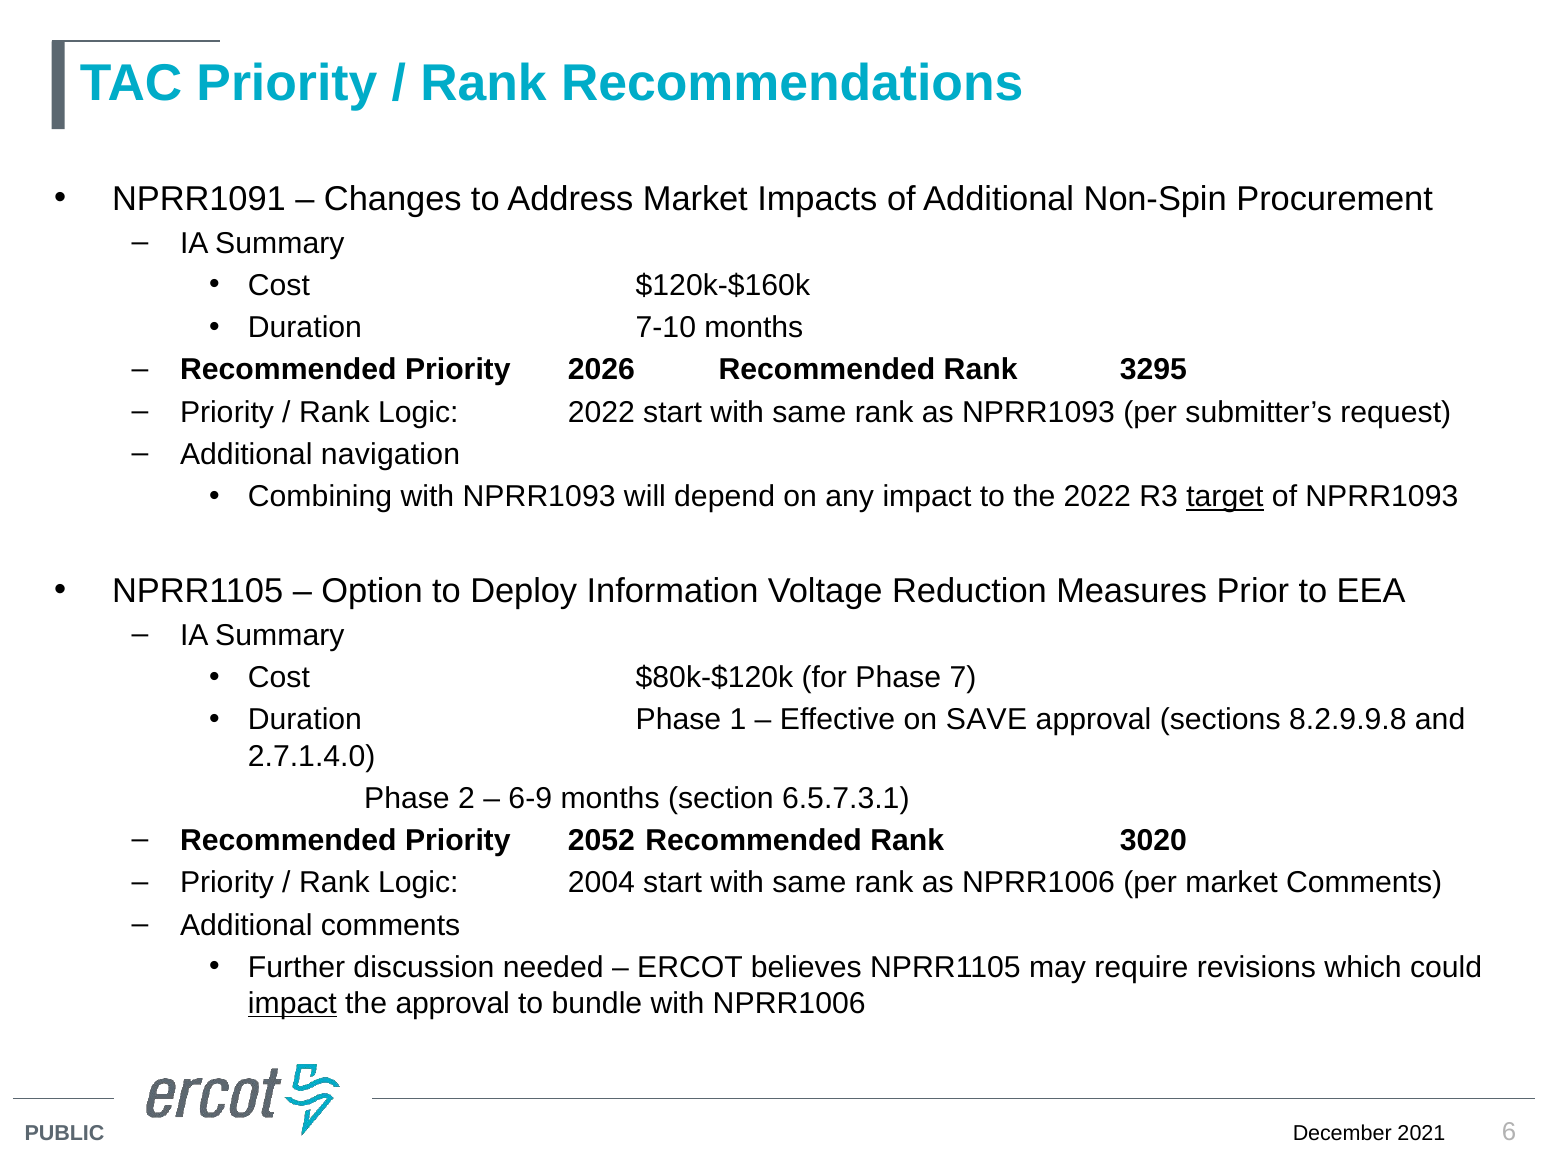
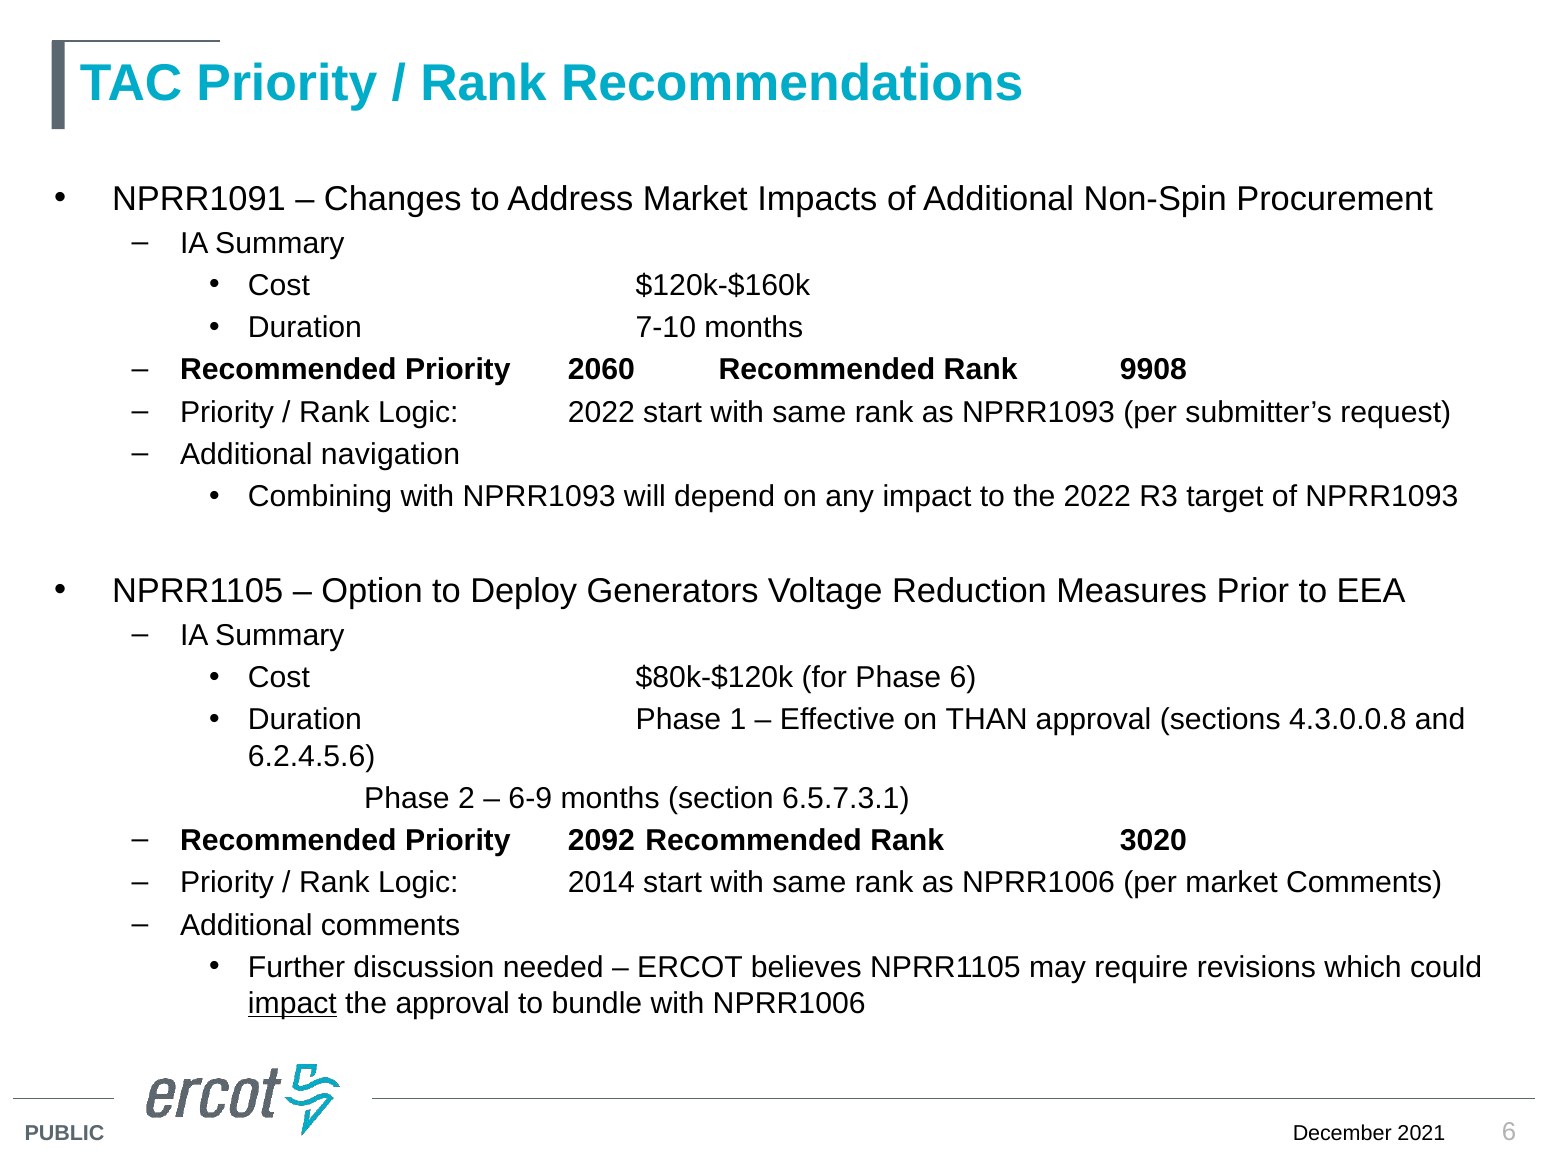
2026: 2026 -> 2060
3295: 3295 -> 9908
target underline: present -> none
Information: Information -> Generators
Phase 7: 7 -> 6
SAVE: SAVE -> THAN
8.2.9.9.8: 8.2.9.9.8 -> 4.3.0.0.8
2.7.1.4.0: 2.7.1.4.0 -> 6.2.4.5.6
2052: 2052 -> 2092
2004: 2004 -> 2014
